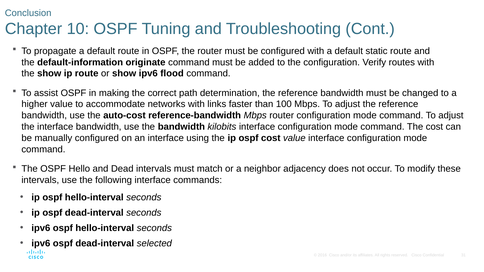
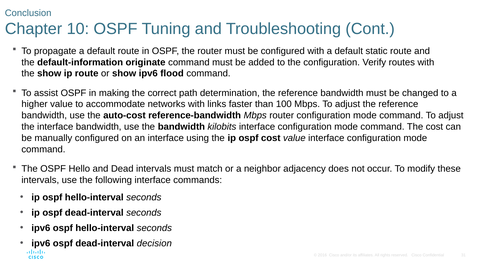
selected: selected -> decision
